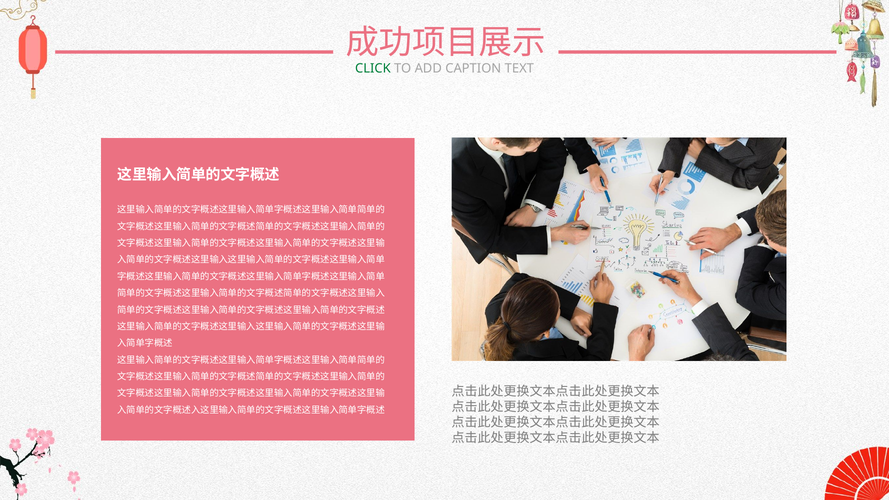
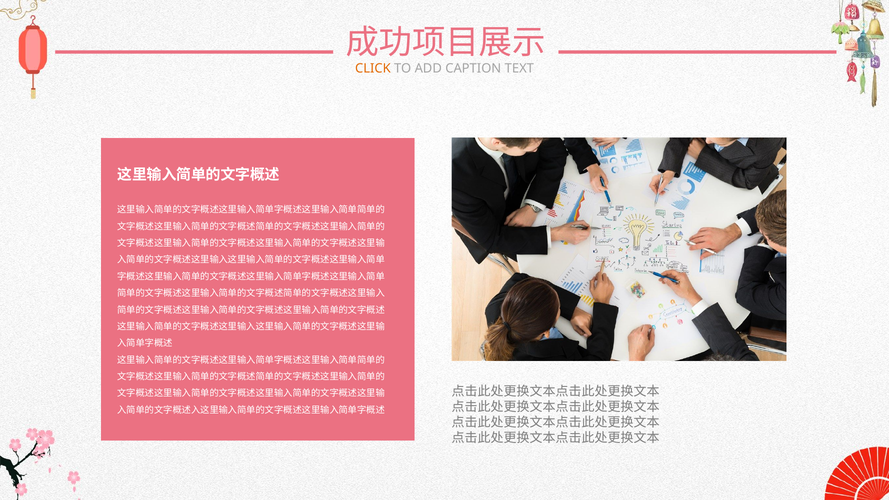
CLICK colour: green -> orange
